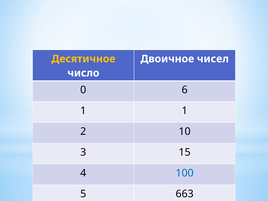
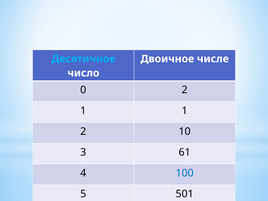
Десятичное colour: yellow -> light blue
чисел: чисел -> числе
0 6: 6 -> 2
15: 15 -> 61
663: 663 -> 501
